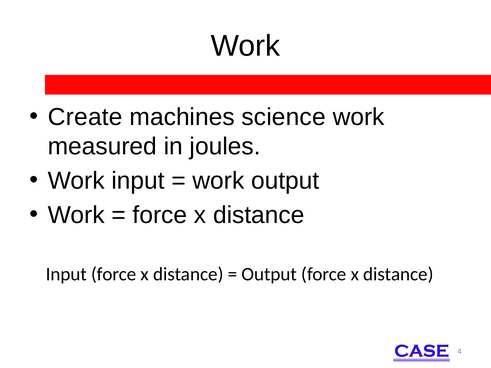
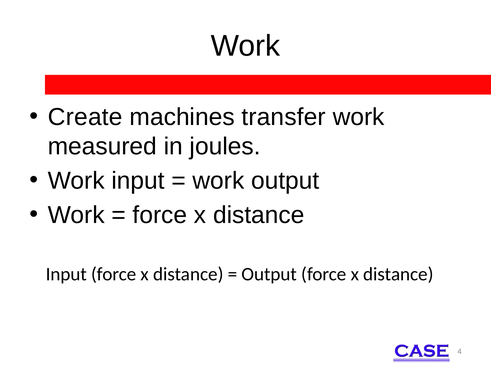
science: science -> transfer
